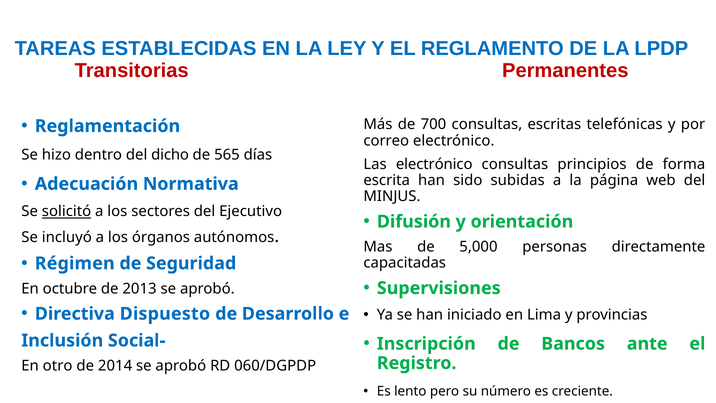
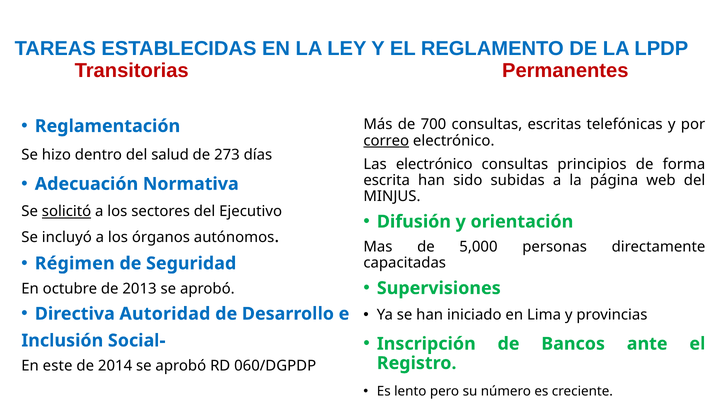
correo underline: none -> present
dicho: dicho -> salud
565: 565 -> 273
Dispuesto: Dispuesto -> Autoridad
otro: otro -> este
